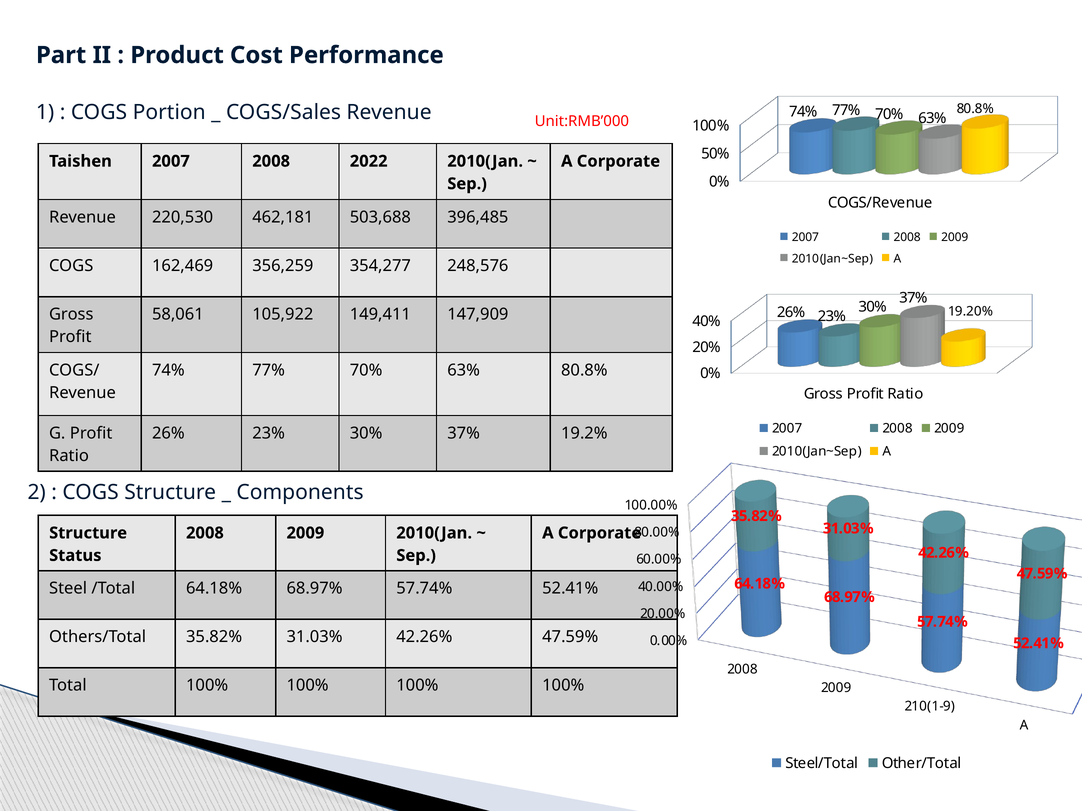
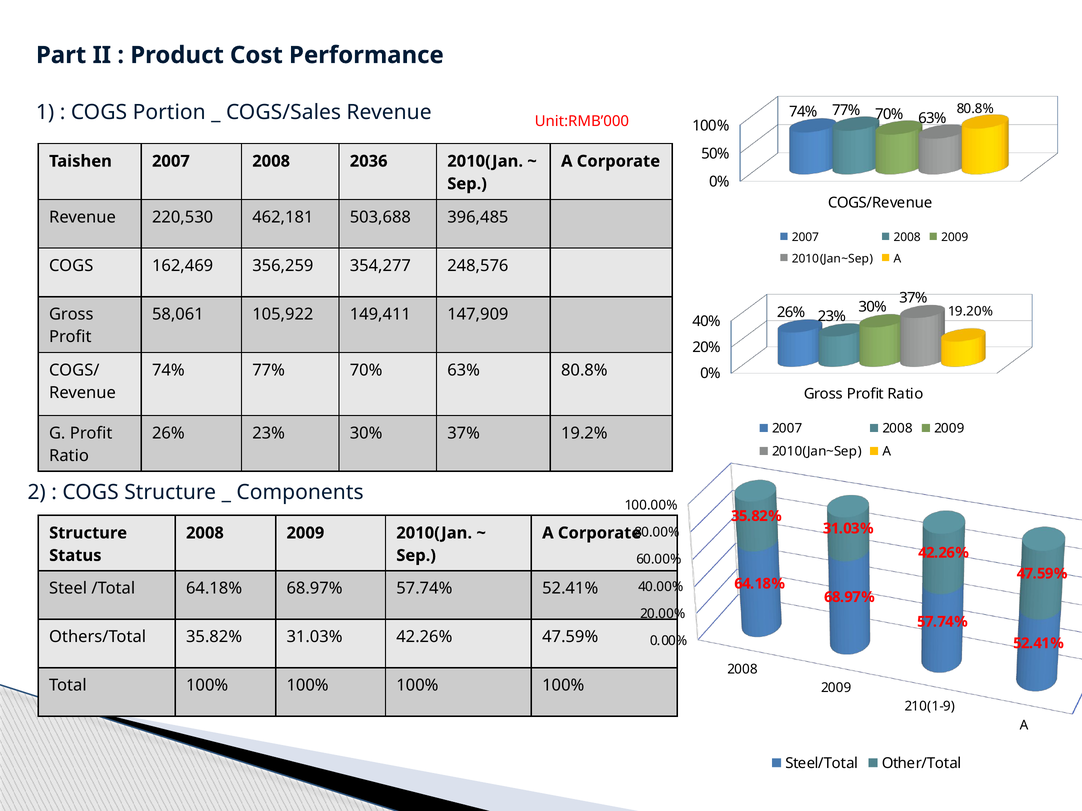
2022: 2022 -> 2036
